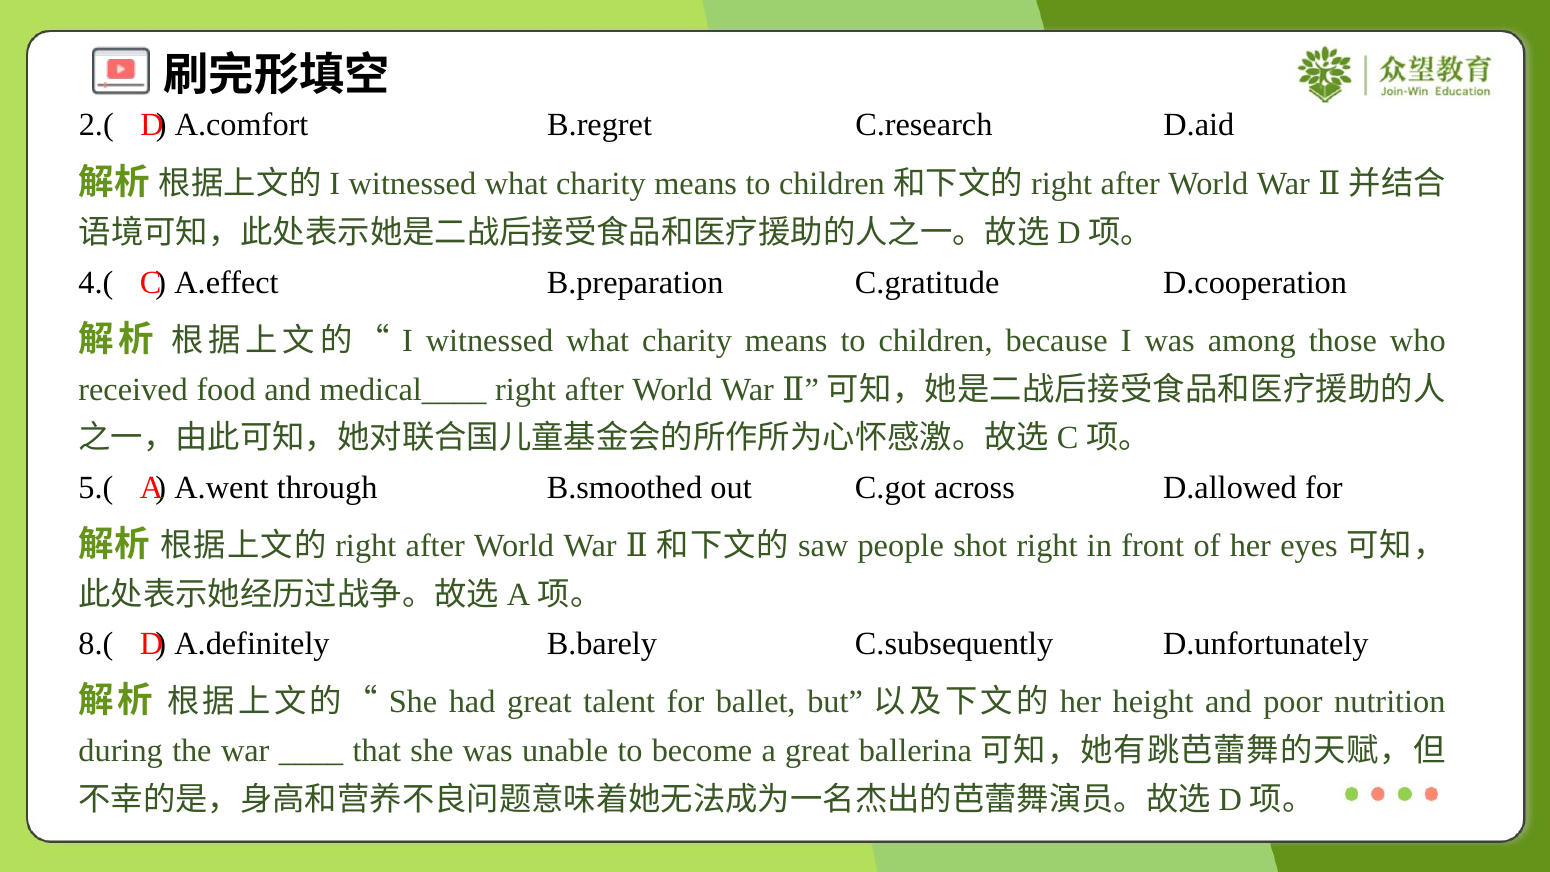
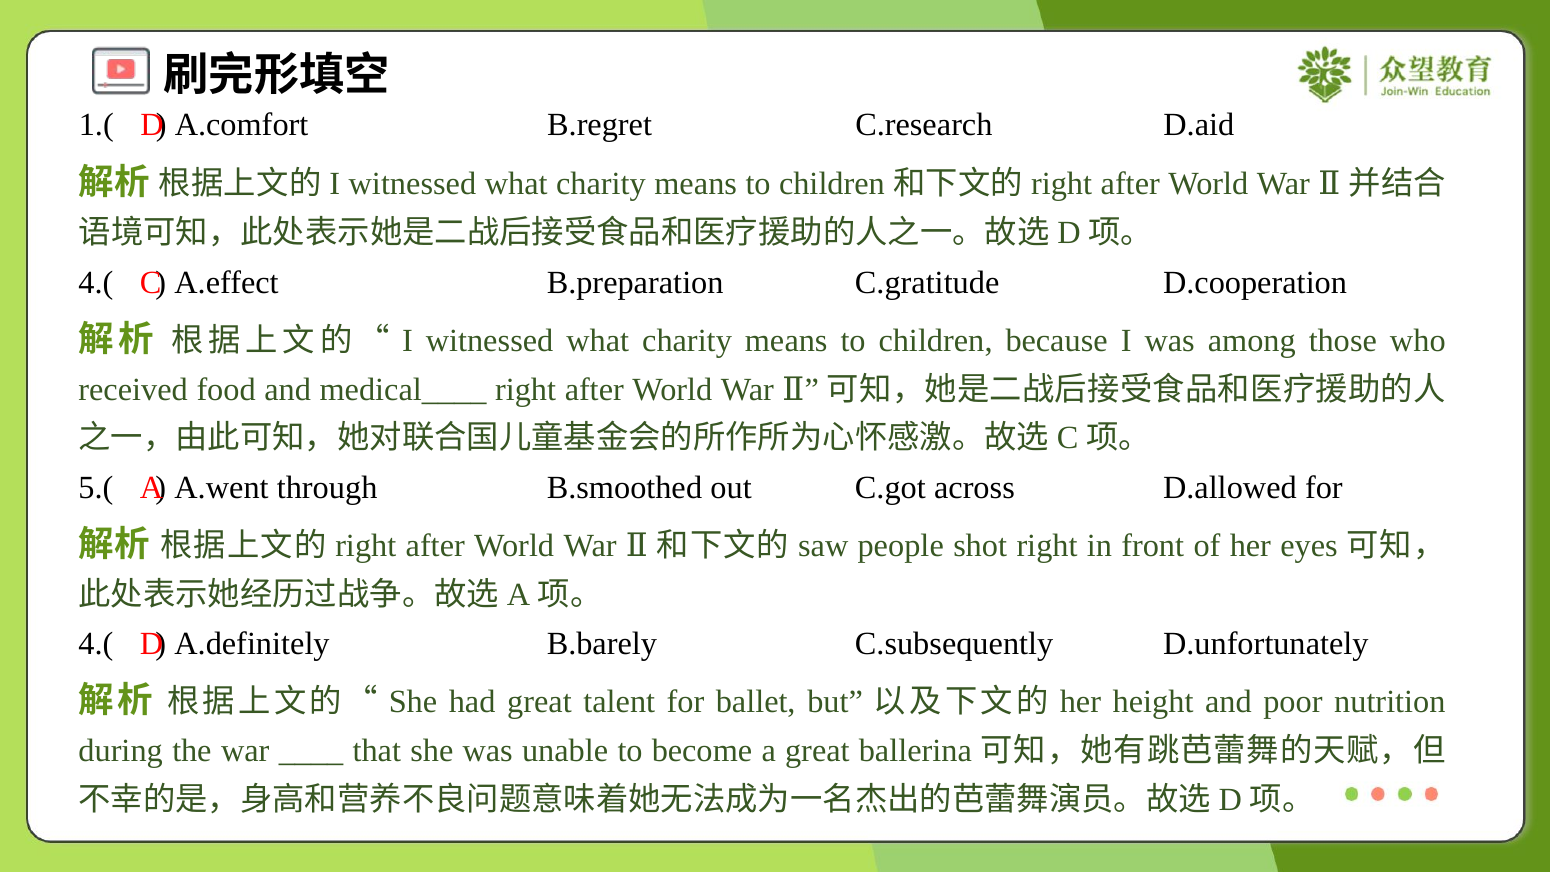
2.(: 2.( -> 1.(
8.( at (96, 644): 8.( -> 4.(
